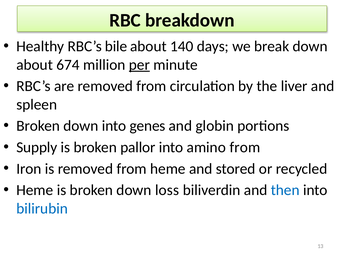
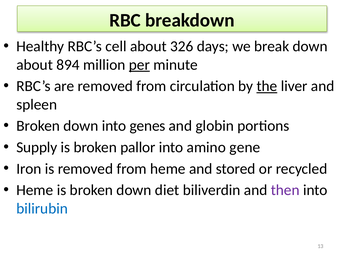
bile: bile -> cell
140: 140 -> 326
674: 674 -> 894
the underline: none -> present
amino from: from -> gene
loss: loss -> diet
then colour: blue -> purple
